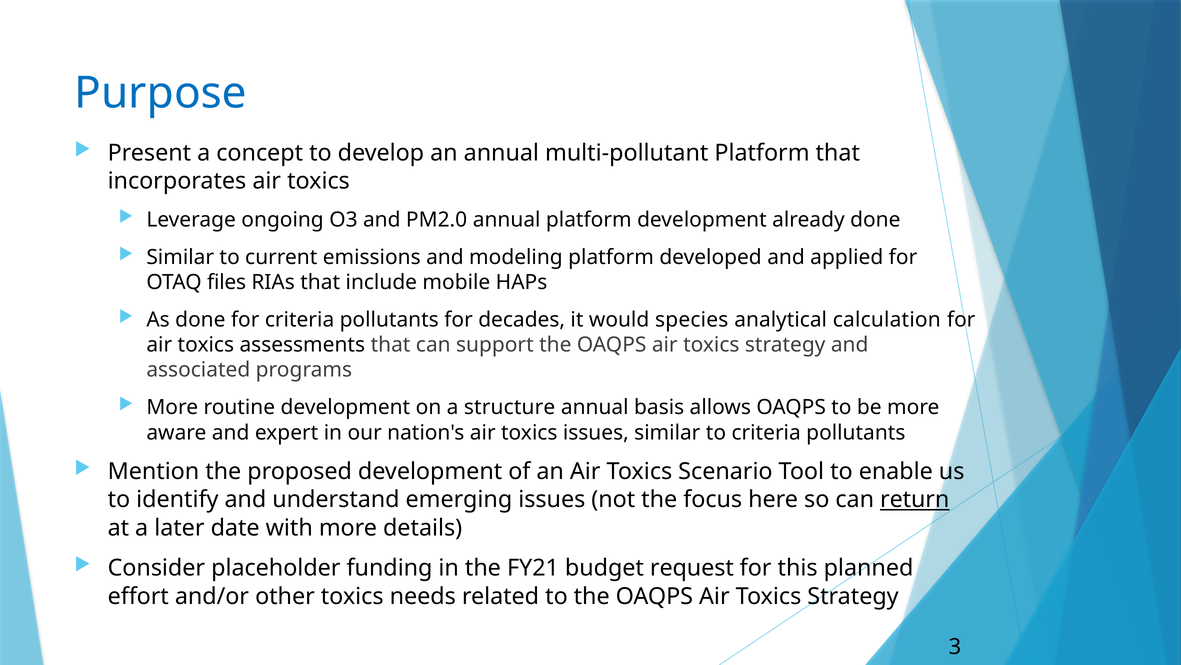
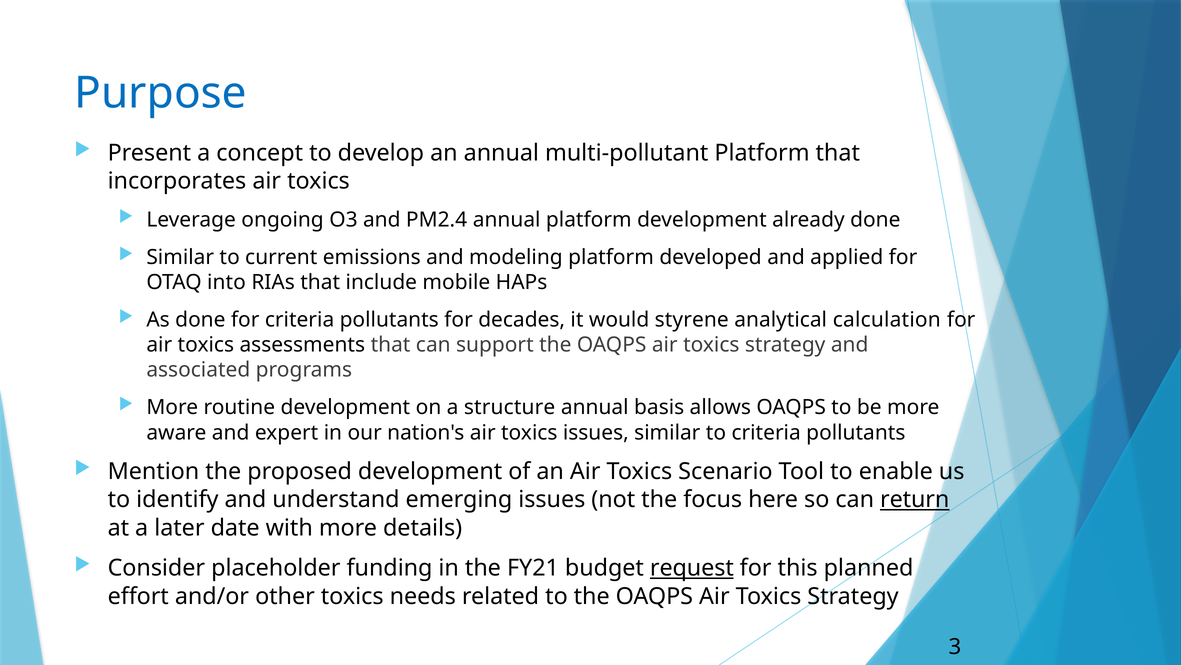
PM2.0: PM2.0 -> PM2.4
files: files -> into
species: species -> styrene
request underline: none -> present
